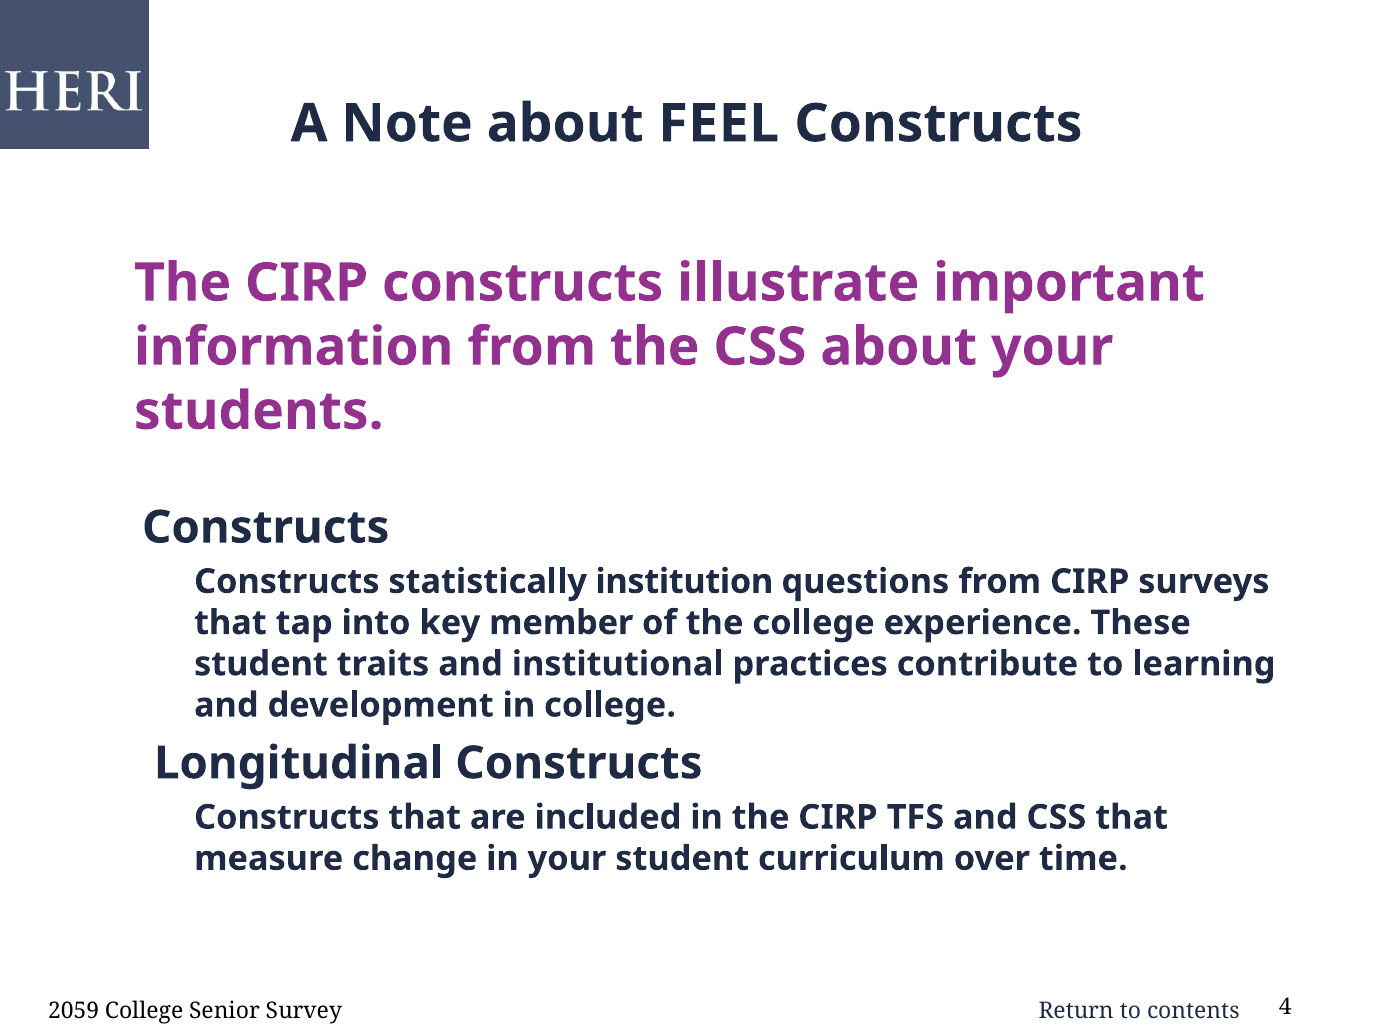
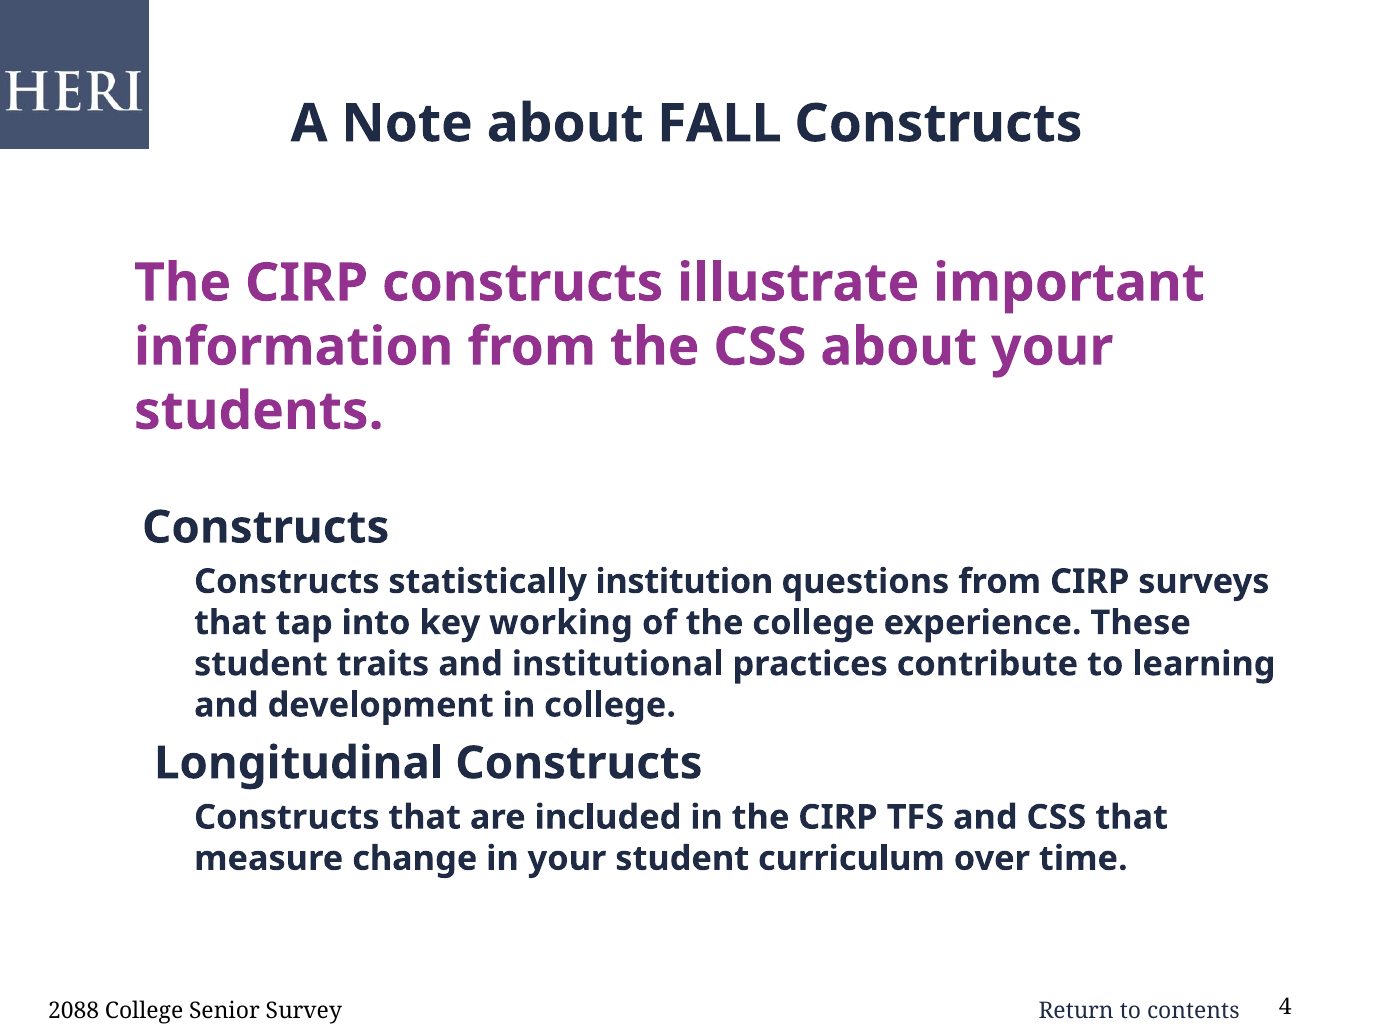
FEEL: FEEL -> FALL
member: member -> working
2059: 2059 -> 2088
